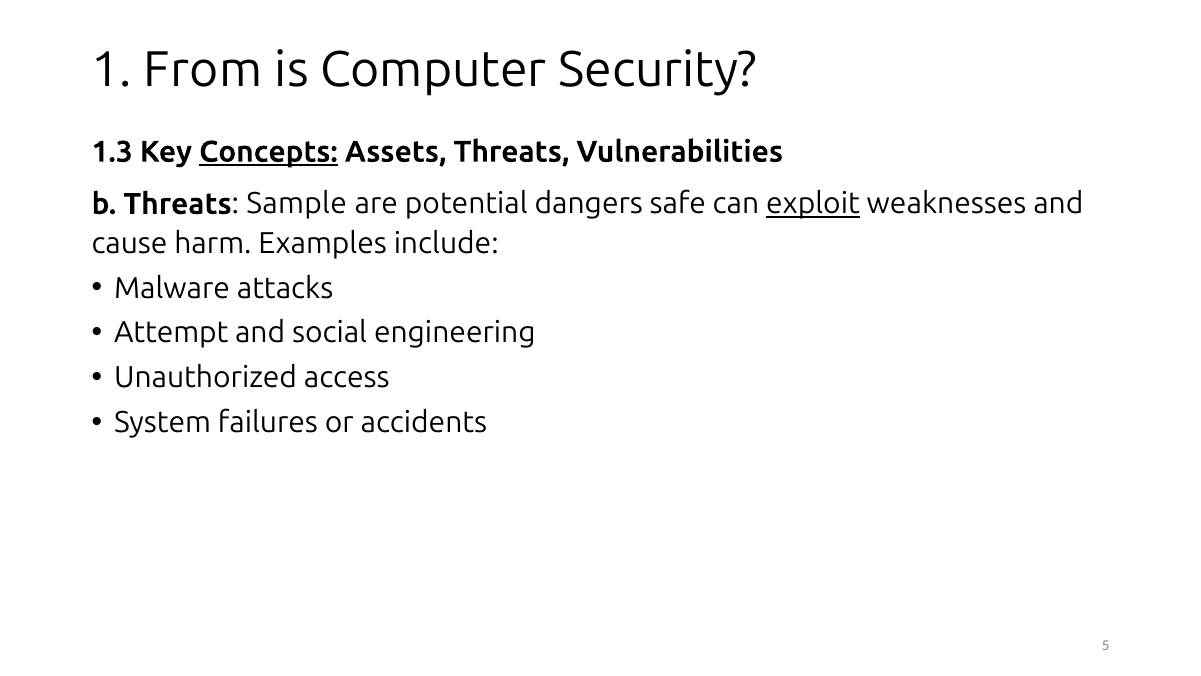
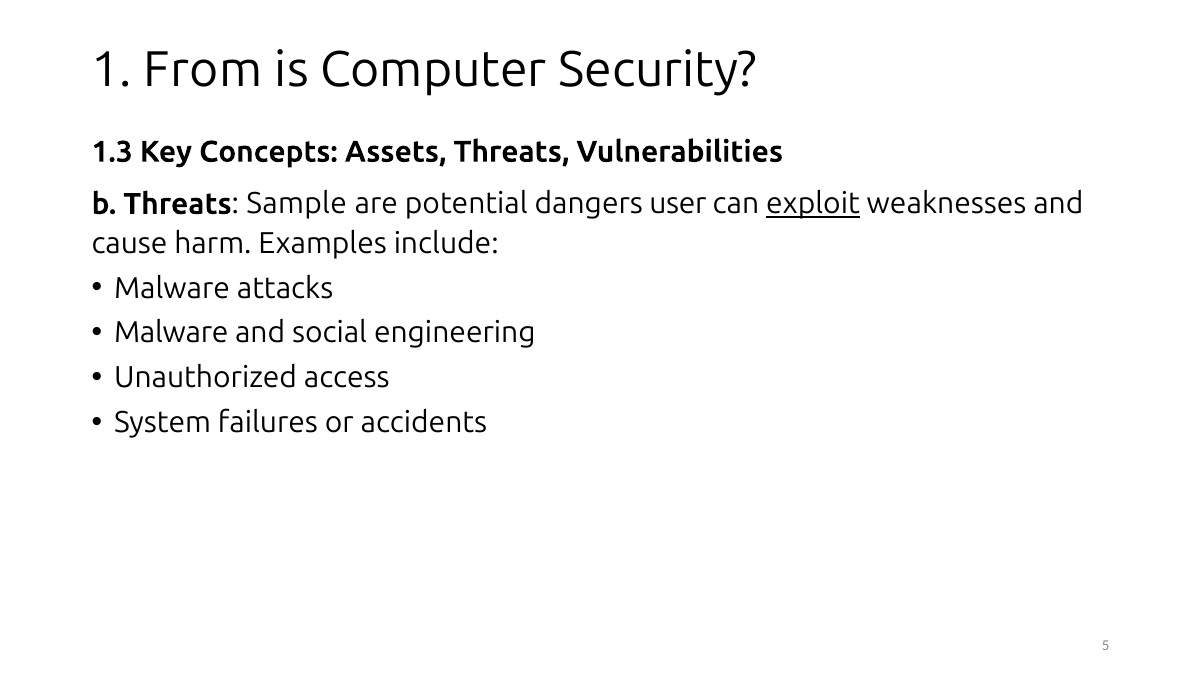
Concepts underline: present -> none
safe: safe -> user
Attempt at (171, 333): Attempt -> Malware
